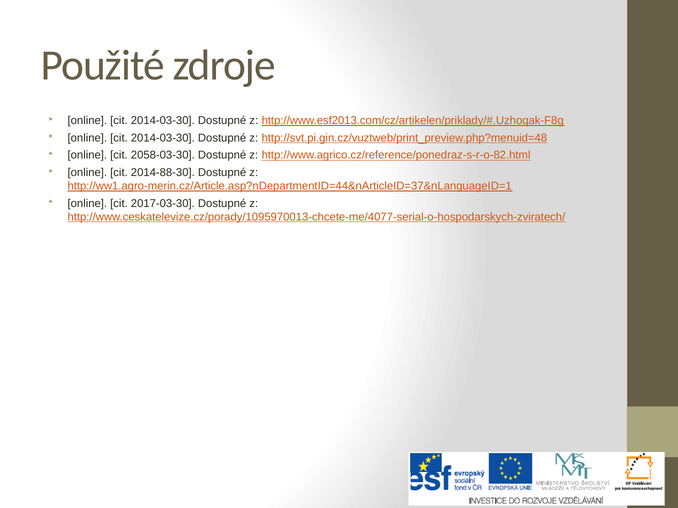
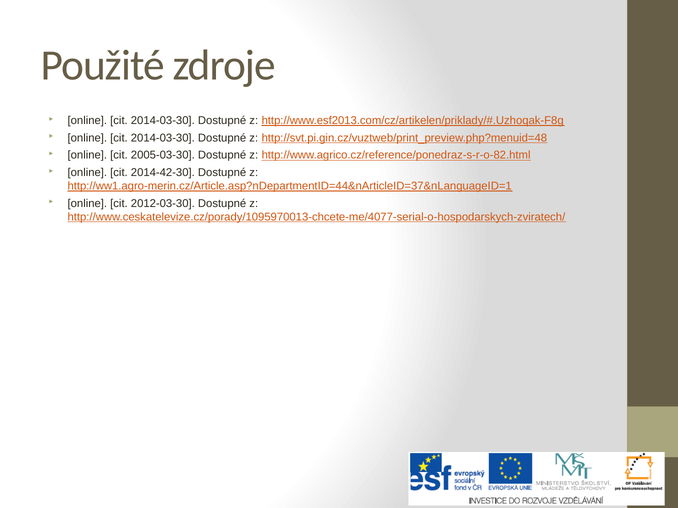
2058-03-30: 2058-03-30 -> 2005-03-30
2014-88-30: 2014-88-30 -> 2014-42-30
2017-03-30: 2017-03-30 -> 2012-03-30
